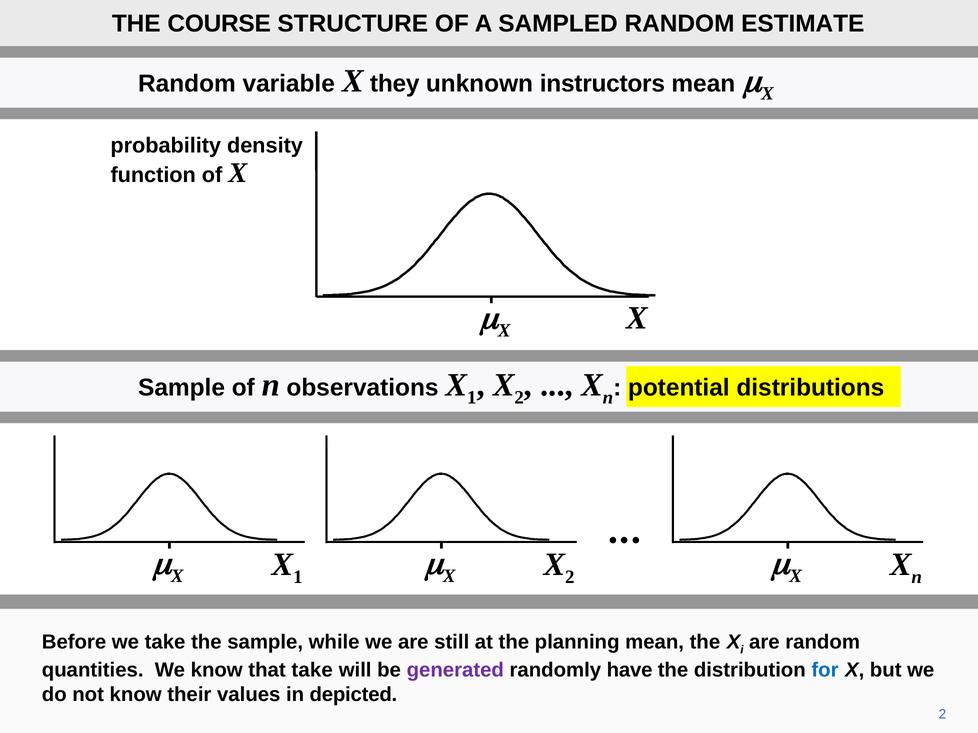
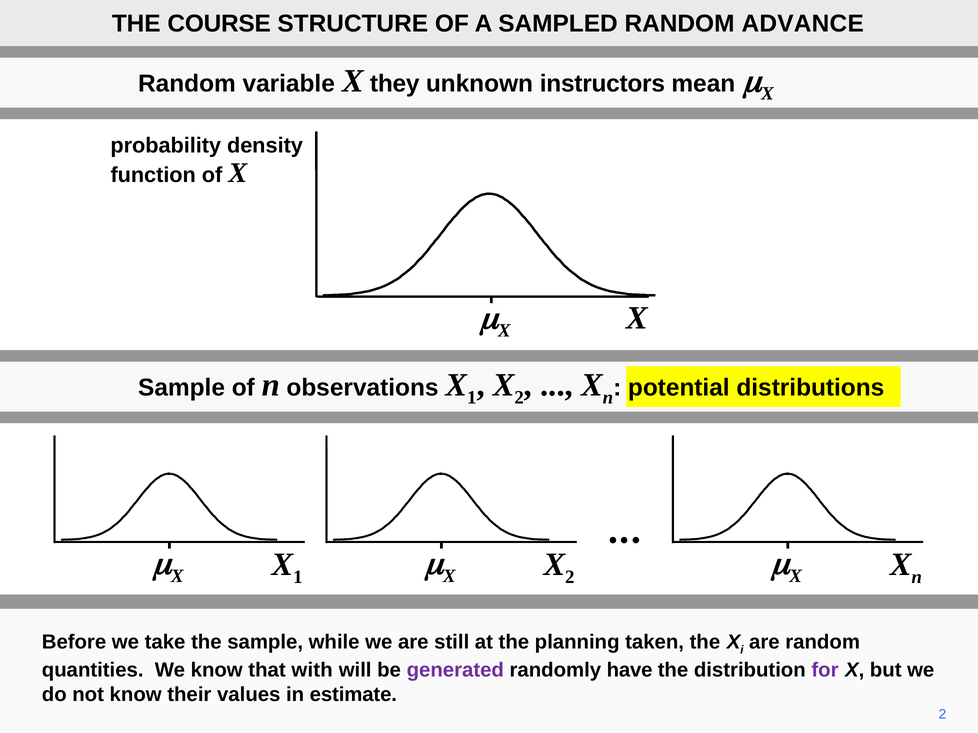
ESTIMATE: ESTIMATE -> ADVANCE
planning mean: mean -> taken
that take: take -> with
for colour: blue -> purple
depicted: depicted -> estimate
